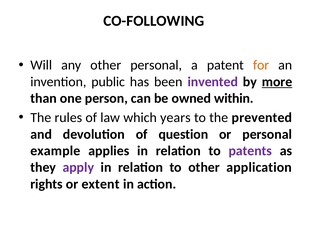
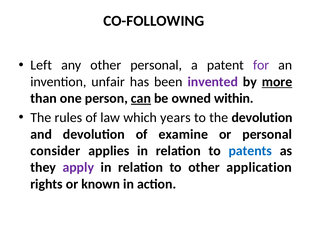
Will: Will -> Left
for colour: orange -> purple
public: public -> unfair
can underline: none -> present
the prevented: prevented -> devolution
question: question -> examine
example: example -> consider
patents colour: purple -> blue
extent: extent -> known
